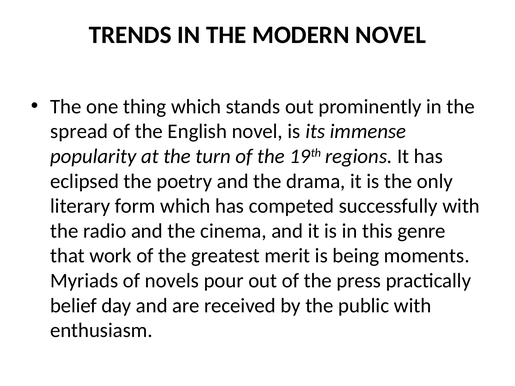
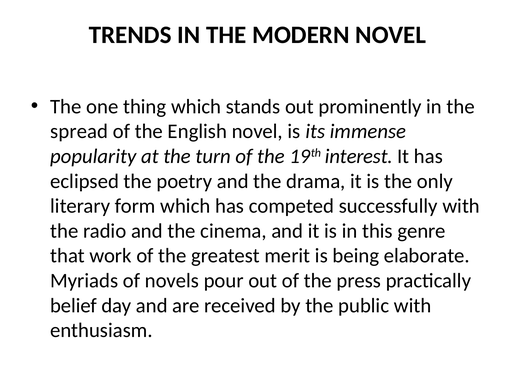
regions: regions -> interest
moments: moments -> elaborate
